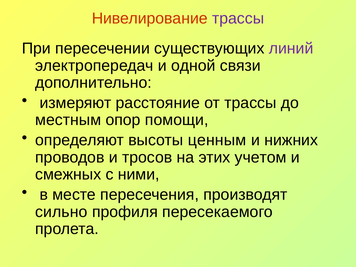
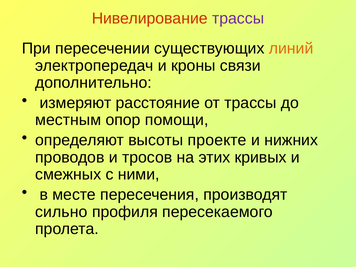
линий colour: purple -> orange
одной: одной -> кроны
ценным: ценным -> проекте
учетом: учетом -> кривых
